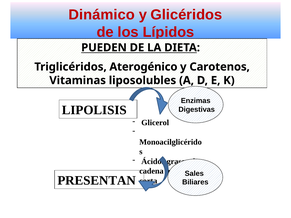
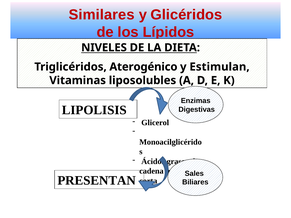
Dinámico: Dinámico -> Similares
PUEDEN: PUEDEN -> NIVELES
Carotenos: Carotenos -> Estimulan
